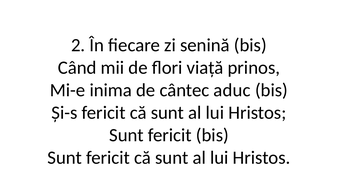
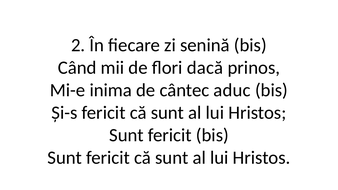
viață: viață -> dacă
